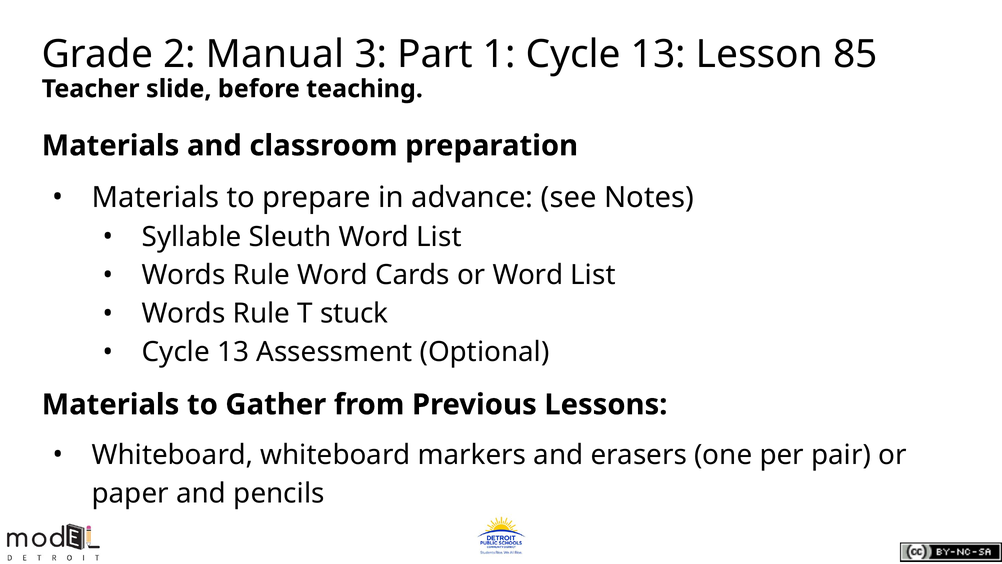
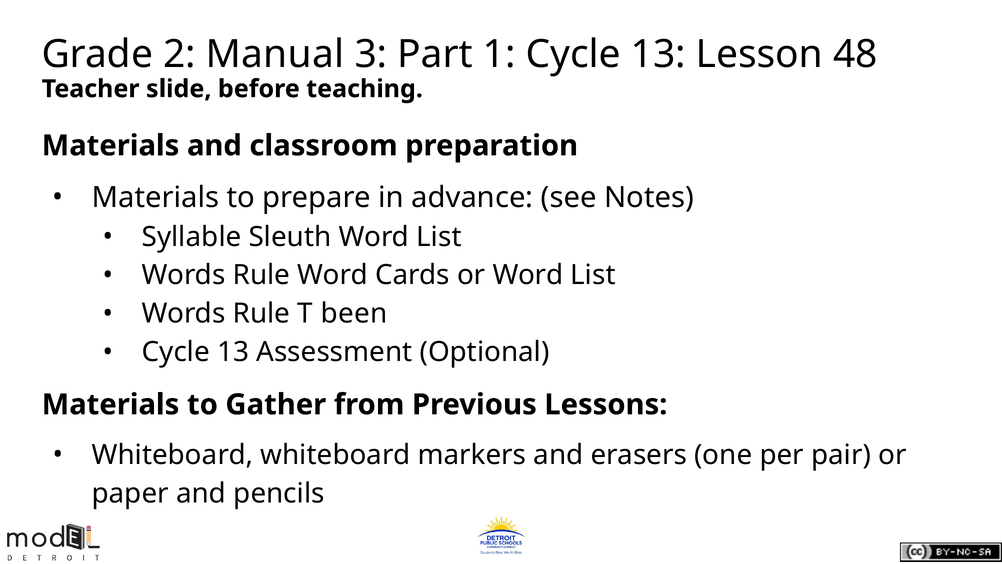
85: 85 -> 48
stuck: stuck -> been
